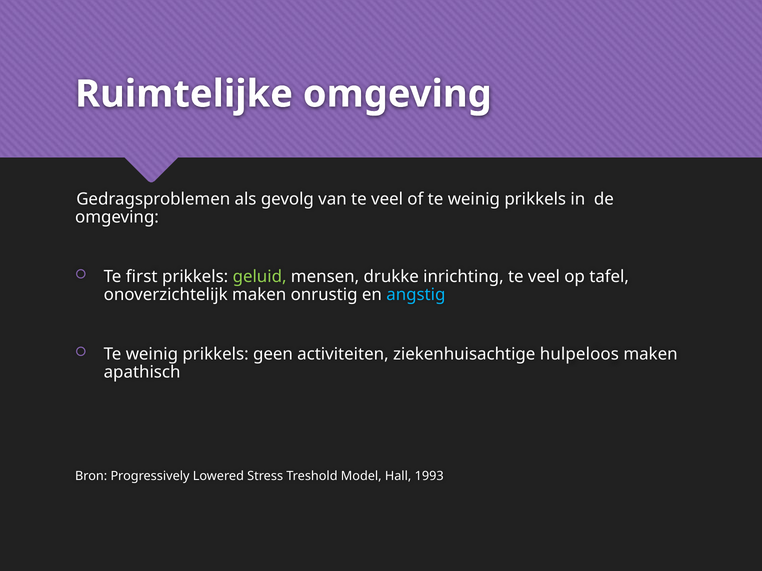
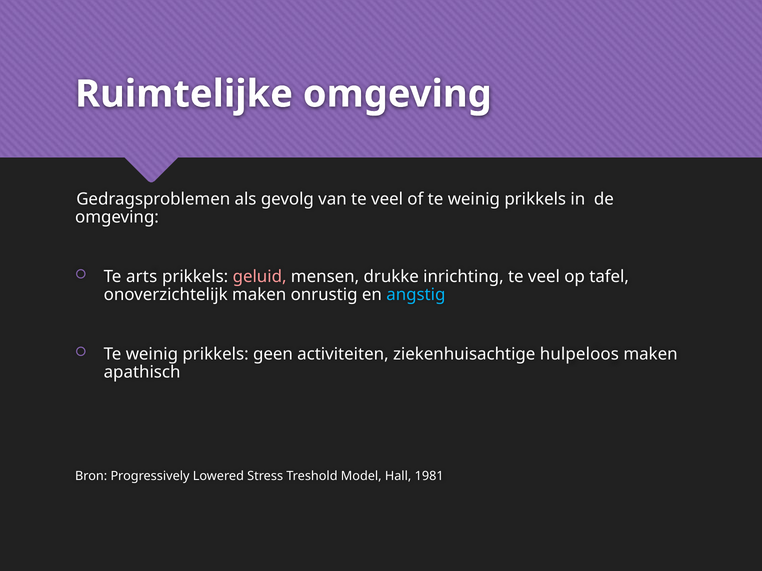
first: first -> arts
geluid colour: light green -> pink
1993: 1993 -> 1981
